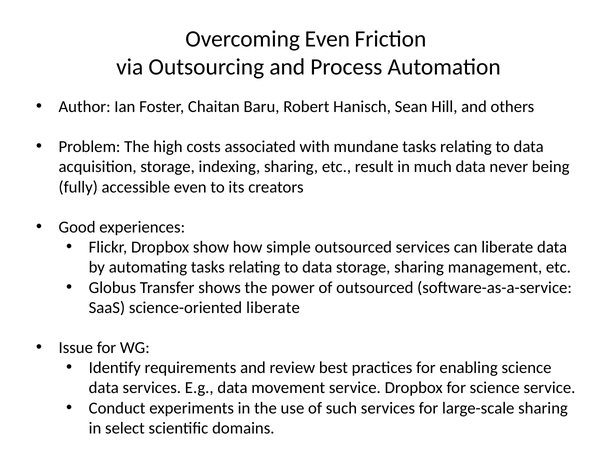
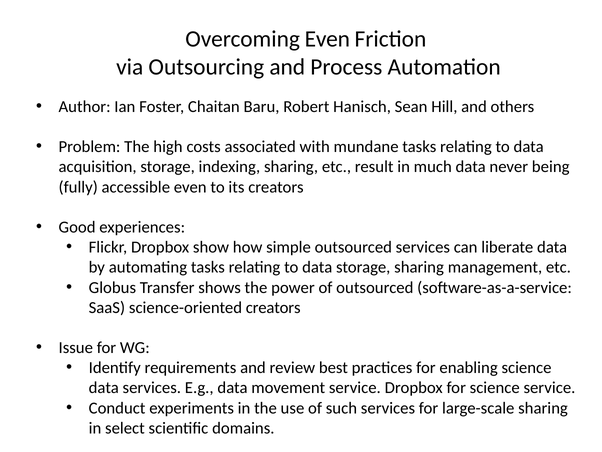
science-oriented liberate: liberate -> creators
